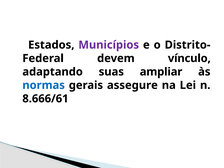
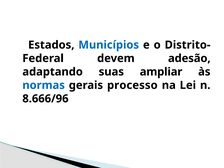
Municípios colour: purple -> blue
vínculo: vínculo -> adesão
assegure: assegure -> processo
8.666/61: 8.666/61 -> 8.666/96
